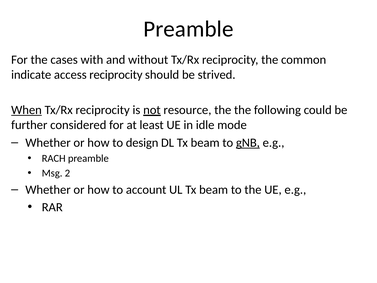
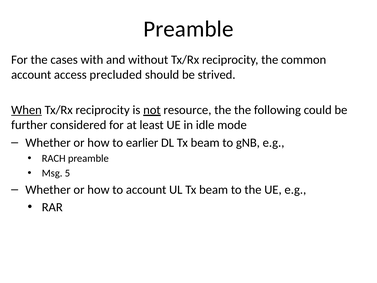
indicate at (31, 75): indicate -> account
access reciprocity: reciprocity -> precluded
design: design -> earlier
gNB underline: present -> none
2: 2 -> 5
